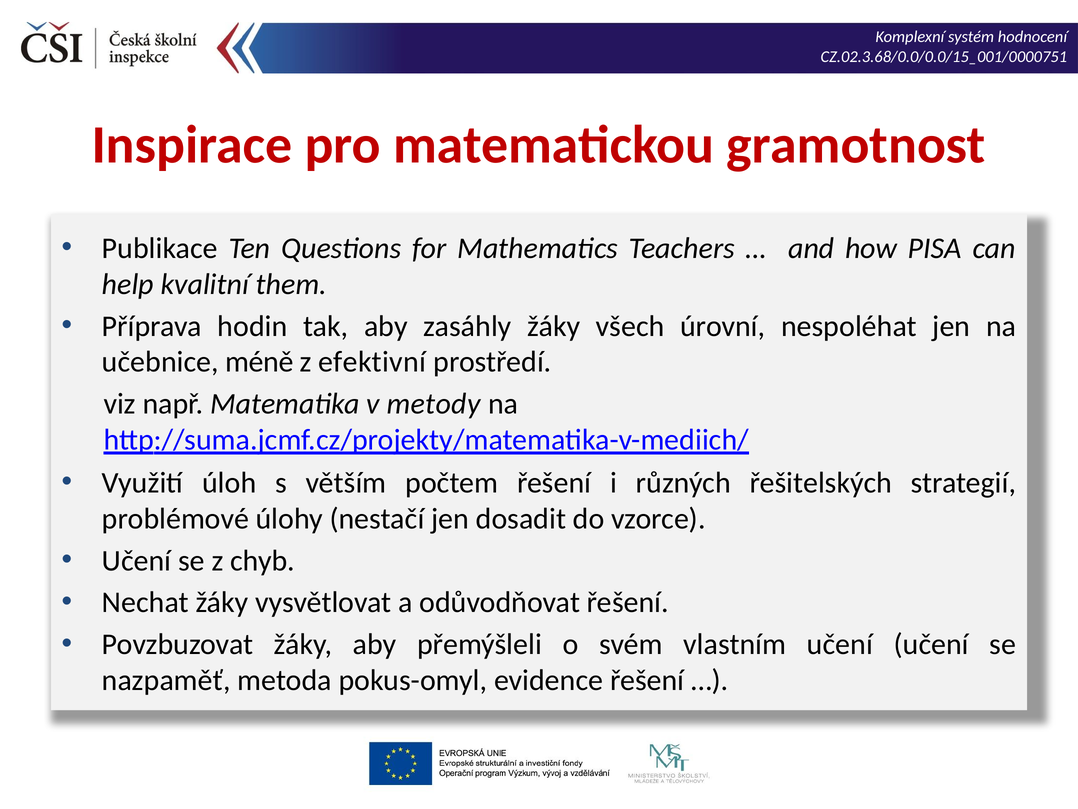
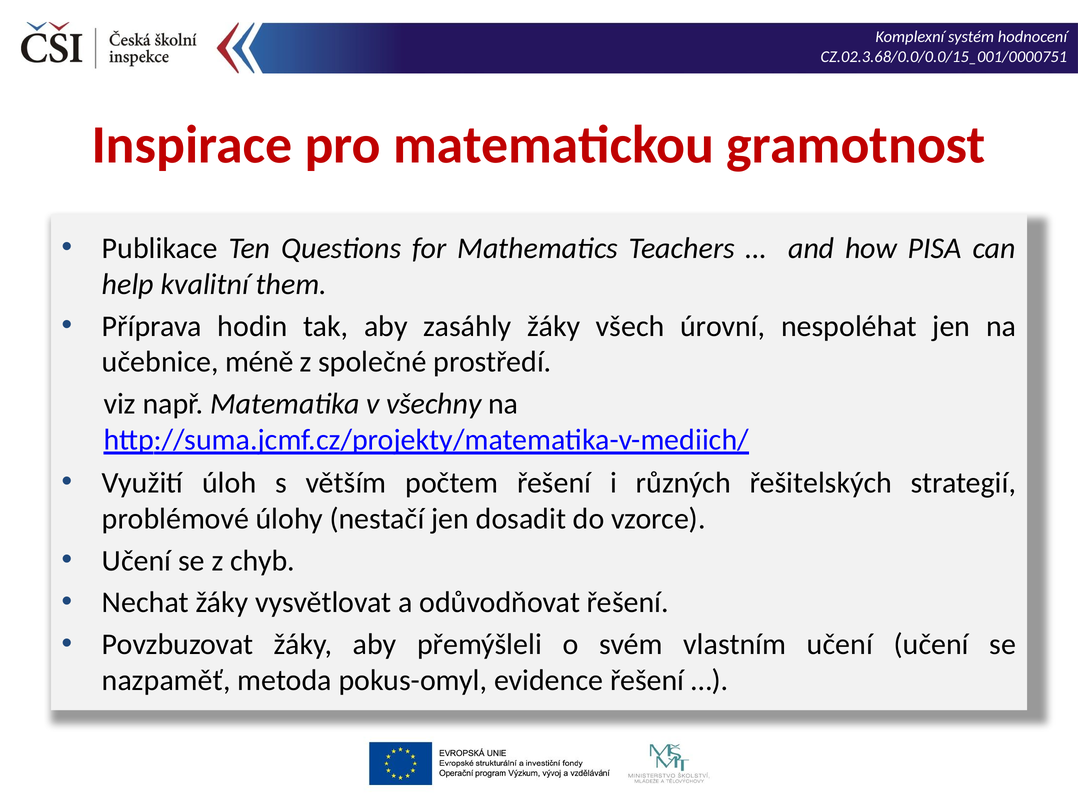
efektivní: efektivní -> společné
metody: metody -> všechny
